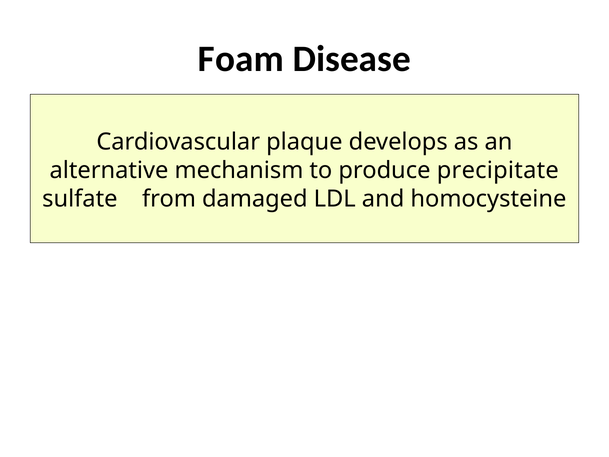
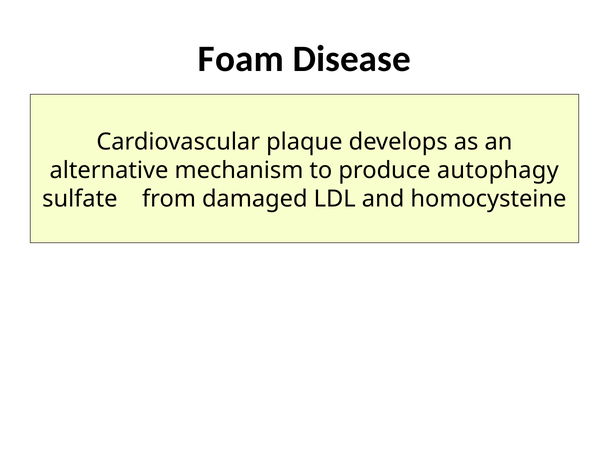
precipitate: precipitate -> autophagy
